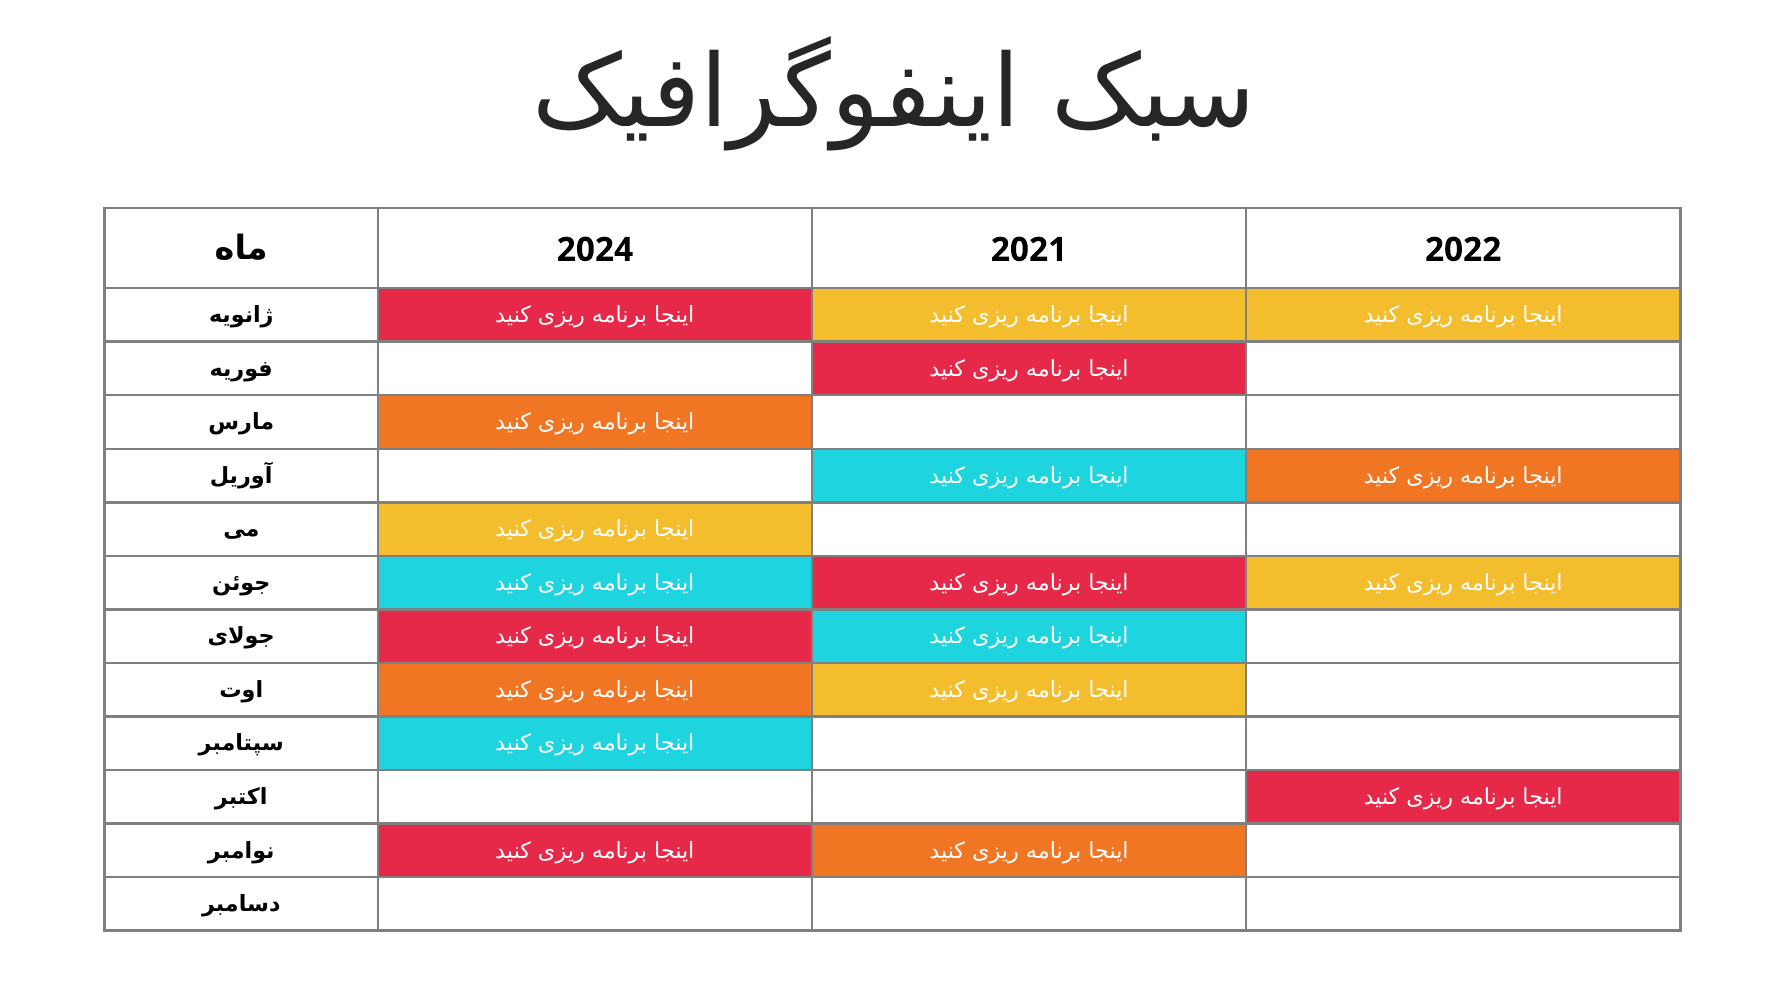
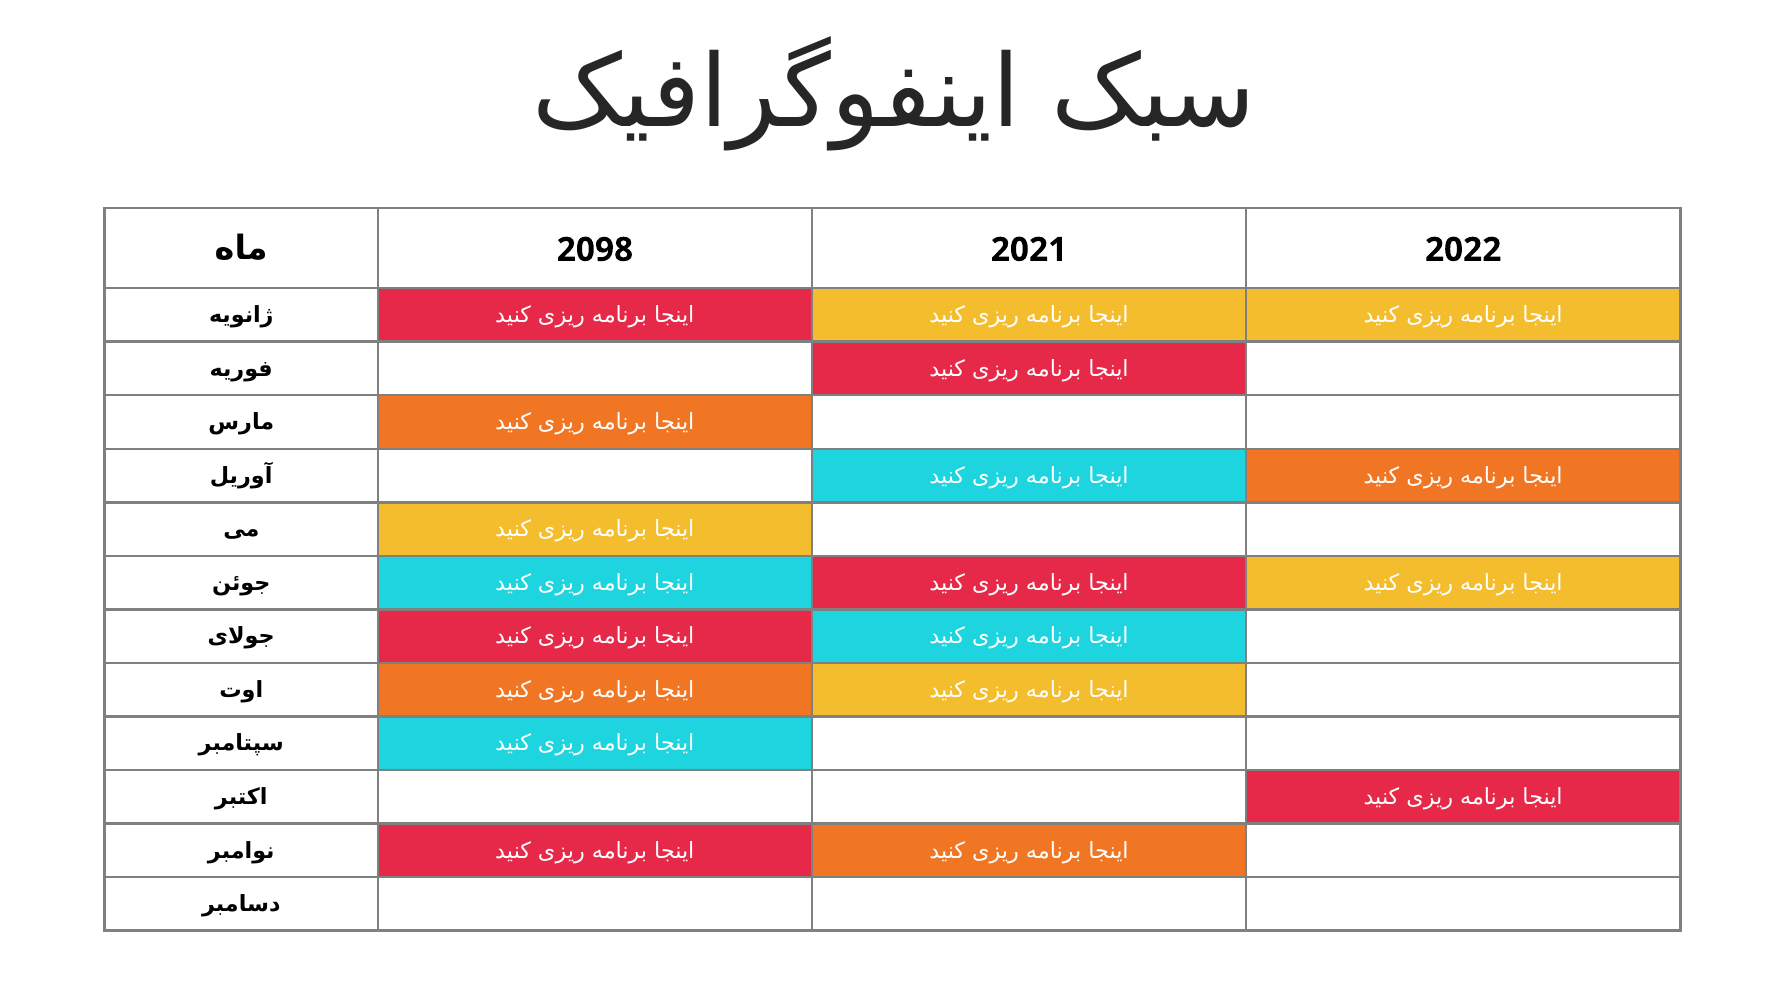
2024: 2024 -> 2098
